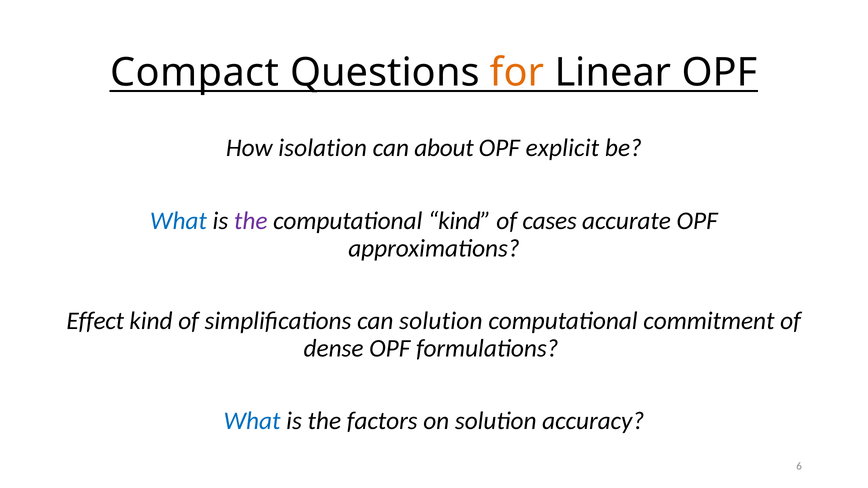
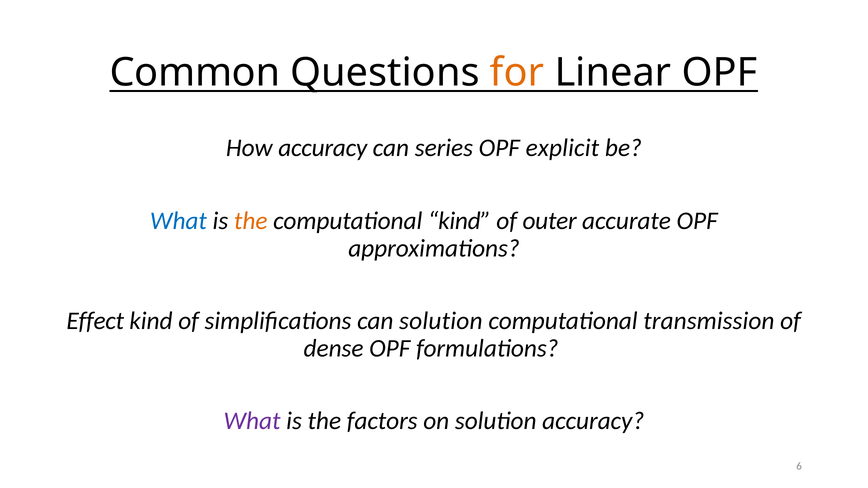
Compact: Compact -> Common
How isolation: isolation -> accuracy
about: about -> series
the at (251, 221) colour: purple -> orange
cases: cases -> outer
commitment: commitment -> transmission
What at (252, 421) colour: blue -> purple
